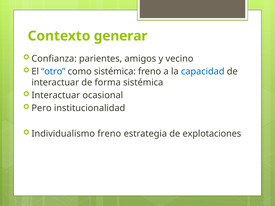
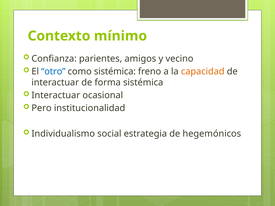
generar: generar -> mínimo
capacidad colour: blue -> orange
Individualismo freno: freno -> social
explotaciones: explotaciones -> hegemónicos
